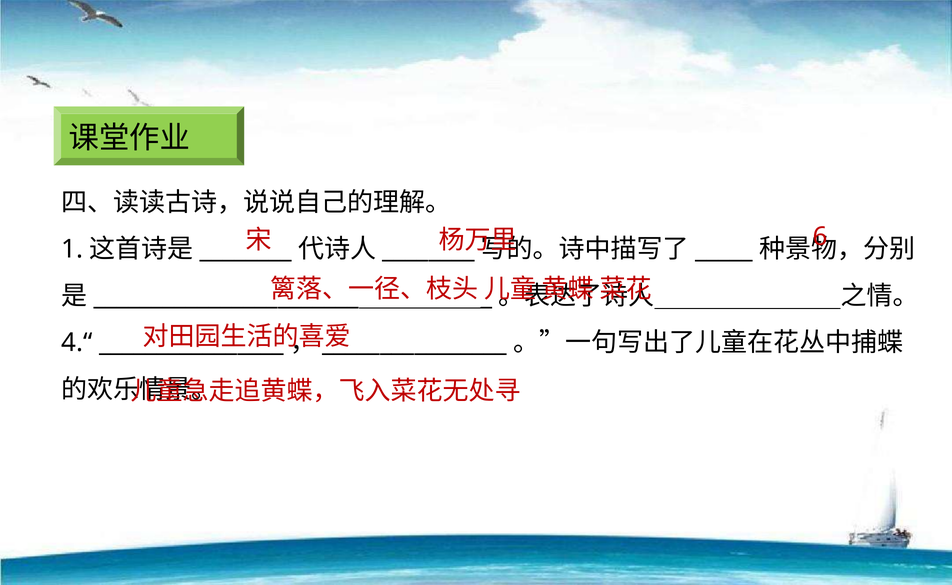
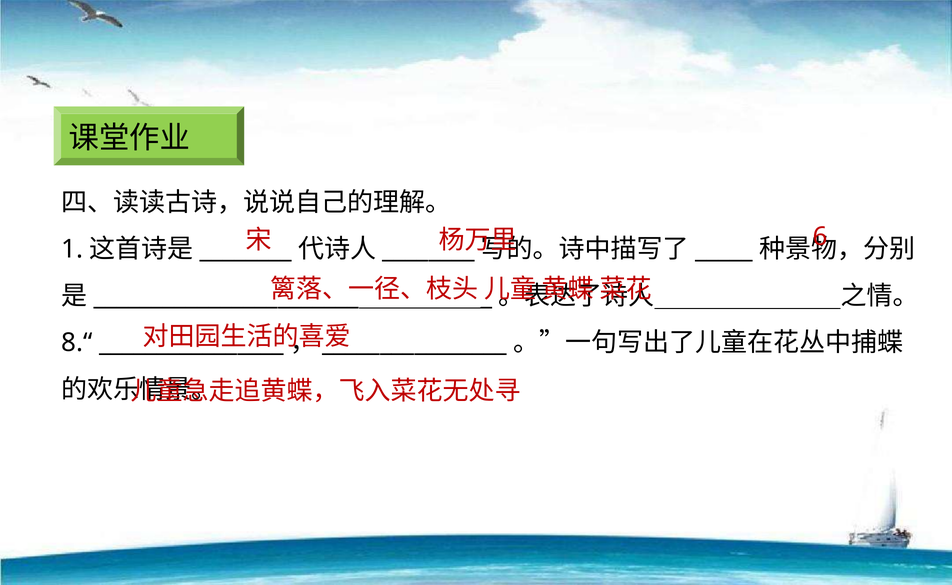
4.“: 4.“ -> 8.“
